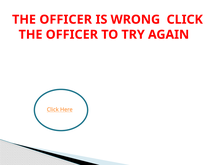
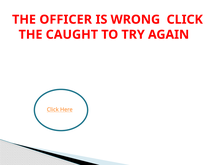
OFFICER at (72, 35): OFFICER -> CAUGHT
